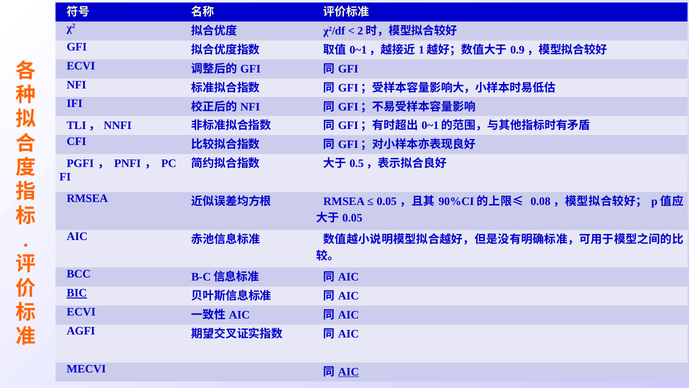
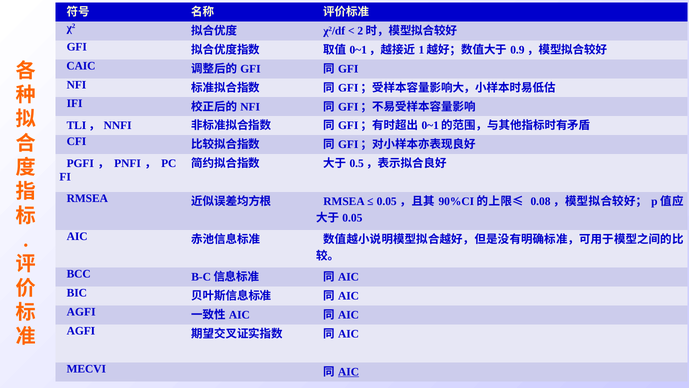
ECVI at (81, 66): ECVI -> CAIC
BIC underline: present -> none
ECVI at (81, 312): ECVI -> AGFI
